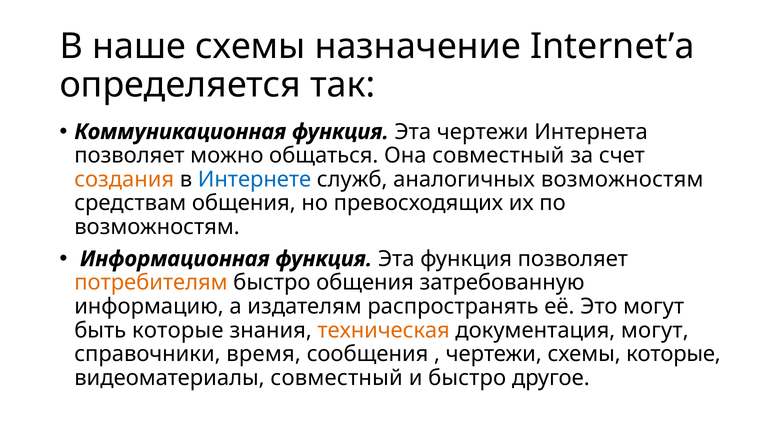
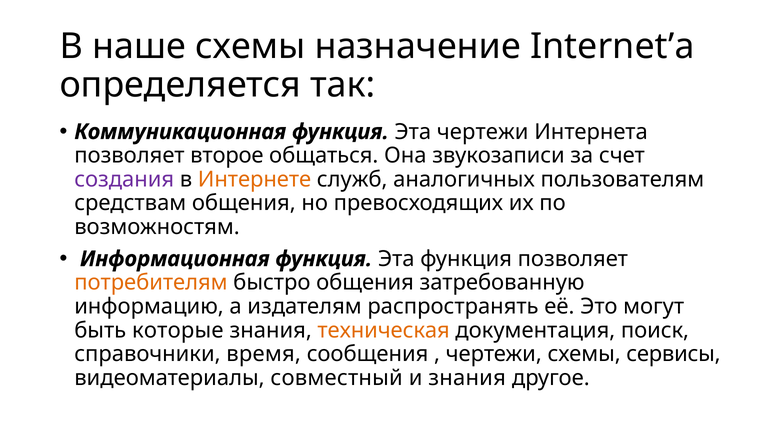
можно: можно -> второе
Она совместный: совместный -> звукозаписи
создания colour: orange -> purple
Интернете colour: blue -> orange
аналогичных возможностям: возможностям -> пользователям
документация могут: могут -> поиск
схемы которые: которые -> сервисы
и быстро: быстро -> знания
